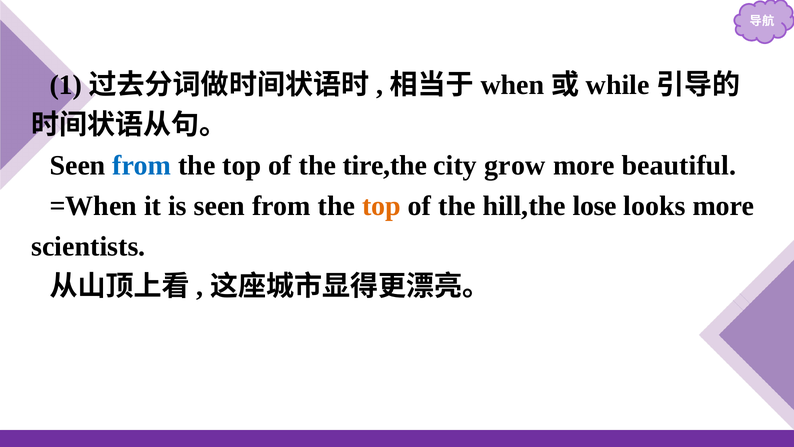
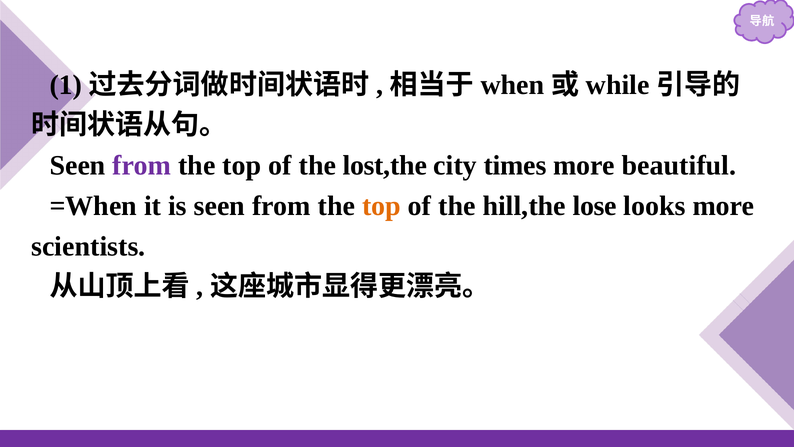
from at (142, 165) colour: blue -> purple
tire,the: tire,the -> lost,the
grow: grow -> times
